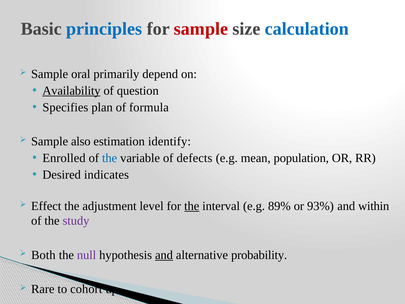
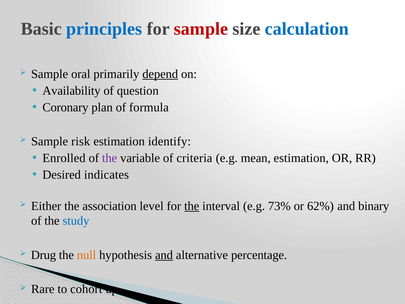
depend underline: none -> present
Availability underline: present -> none
Specifies: Specifies -> Coronary
also: also -> risk
the at (110, 158) colour: blue -> purple
defects: defects -> criteria
mean population: population -> estimation
Effect: Effect -> Either
adjustment: adjustment -> association
89%: 89% -> 73%
93%: 93% -> 62%
within: within -> binary
study colour: purple -> blue
Both: Both -> Drug
null colour: purple -> orange
probability: probability -> percentage
